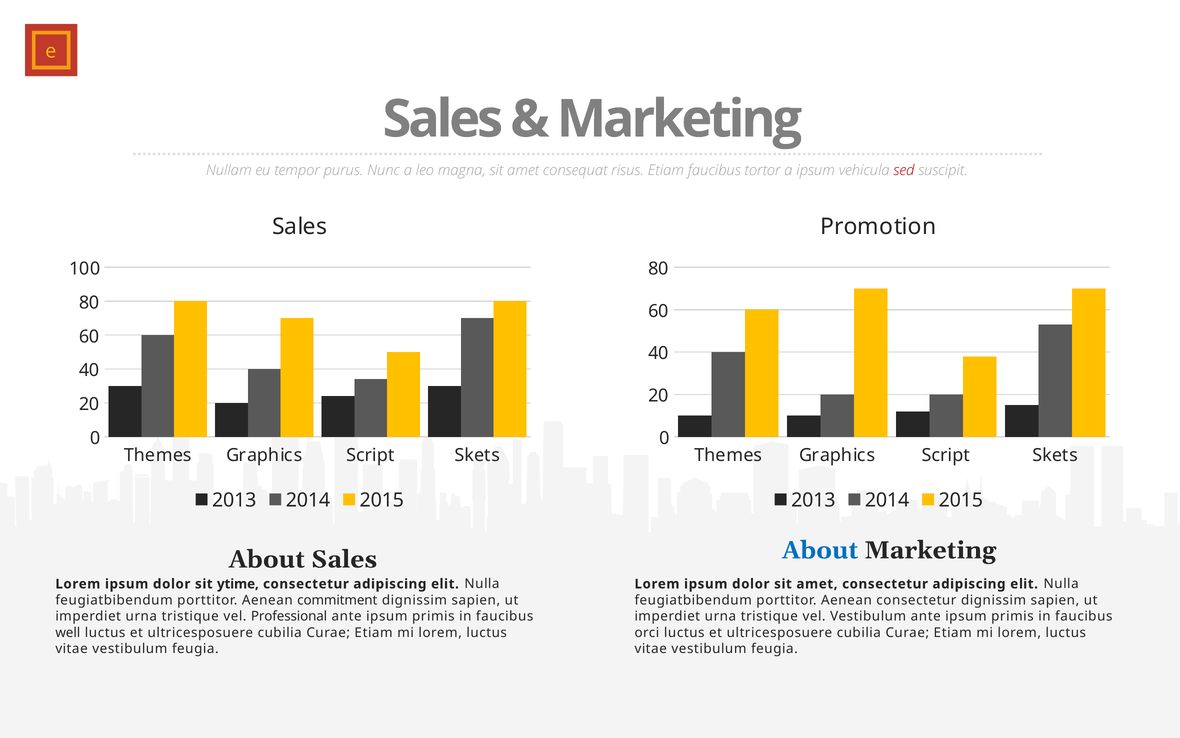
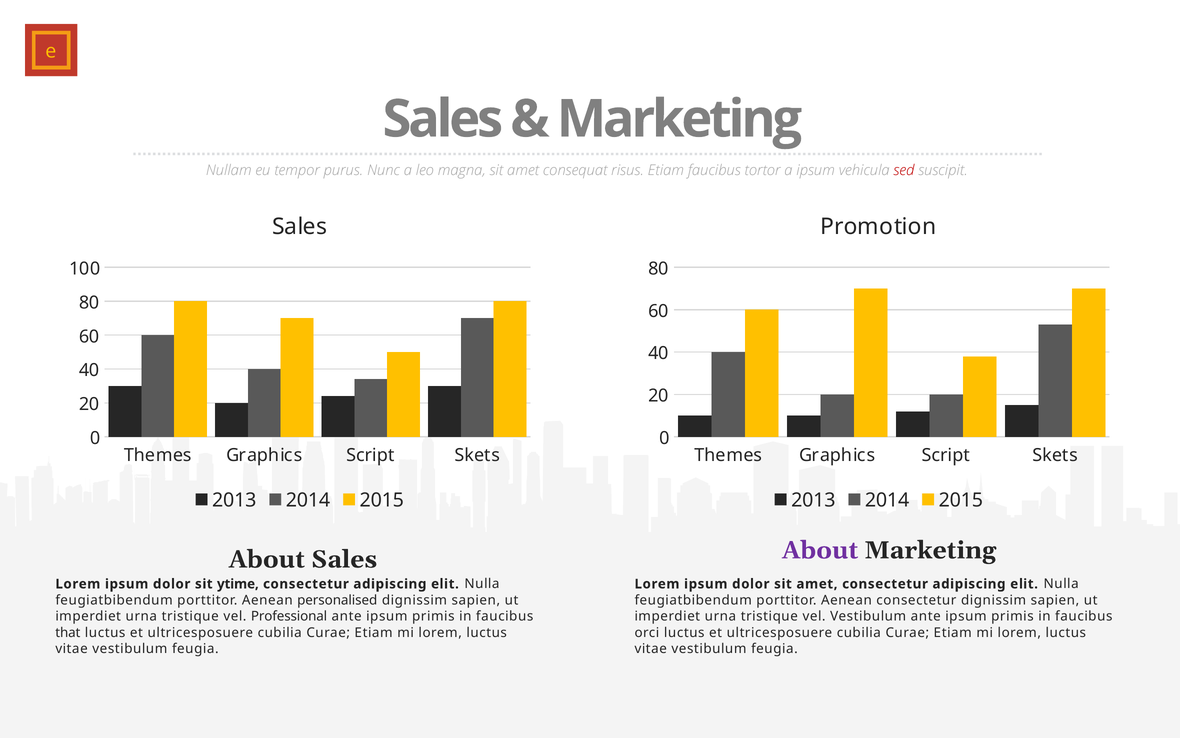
About at (820, 550) colour: blue -> purple
commitment: commitment -> personalised
well: well -> that
